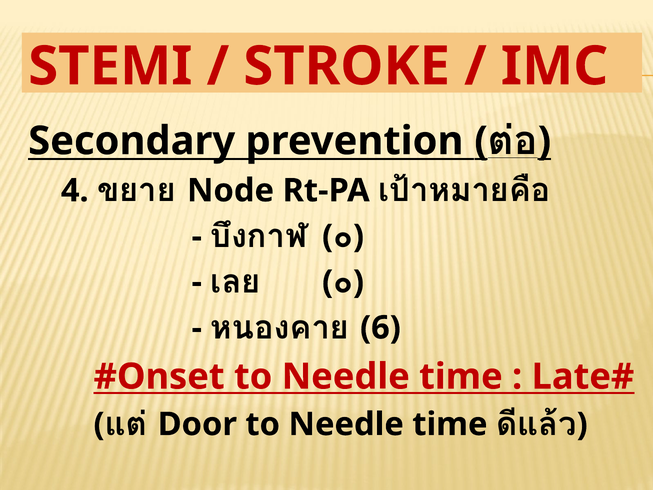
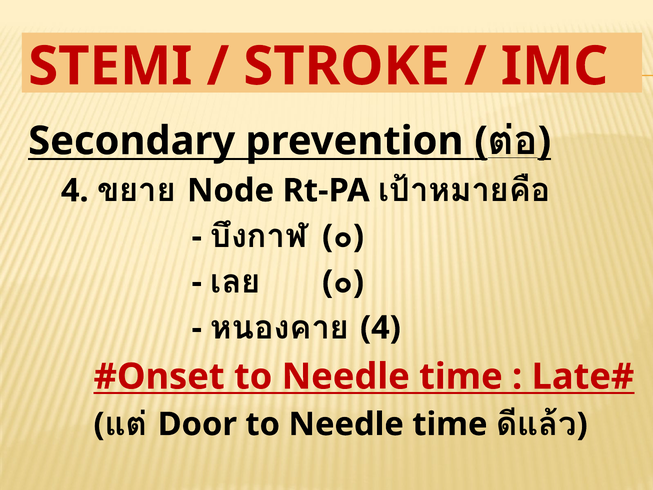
6 at (380, 328): 6 -> 4
